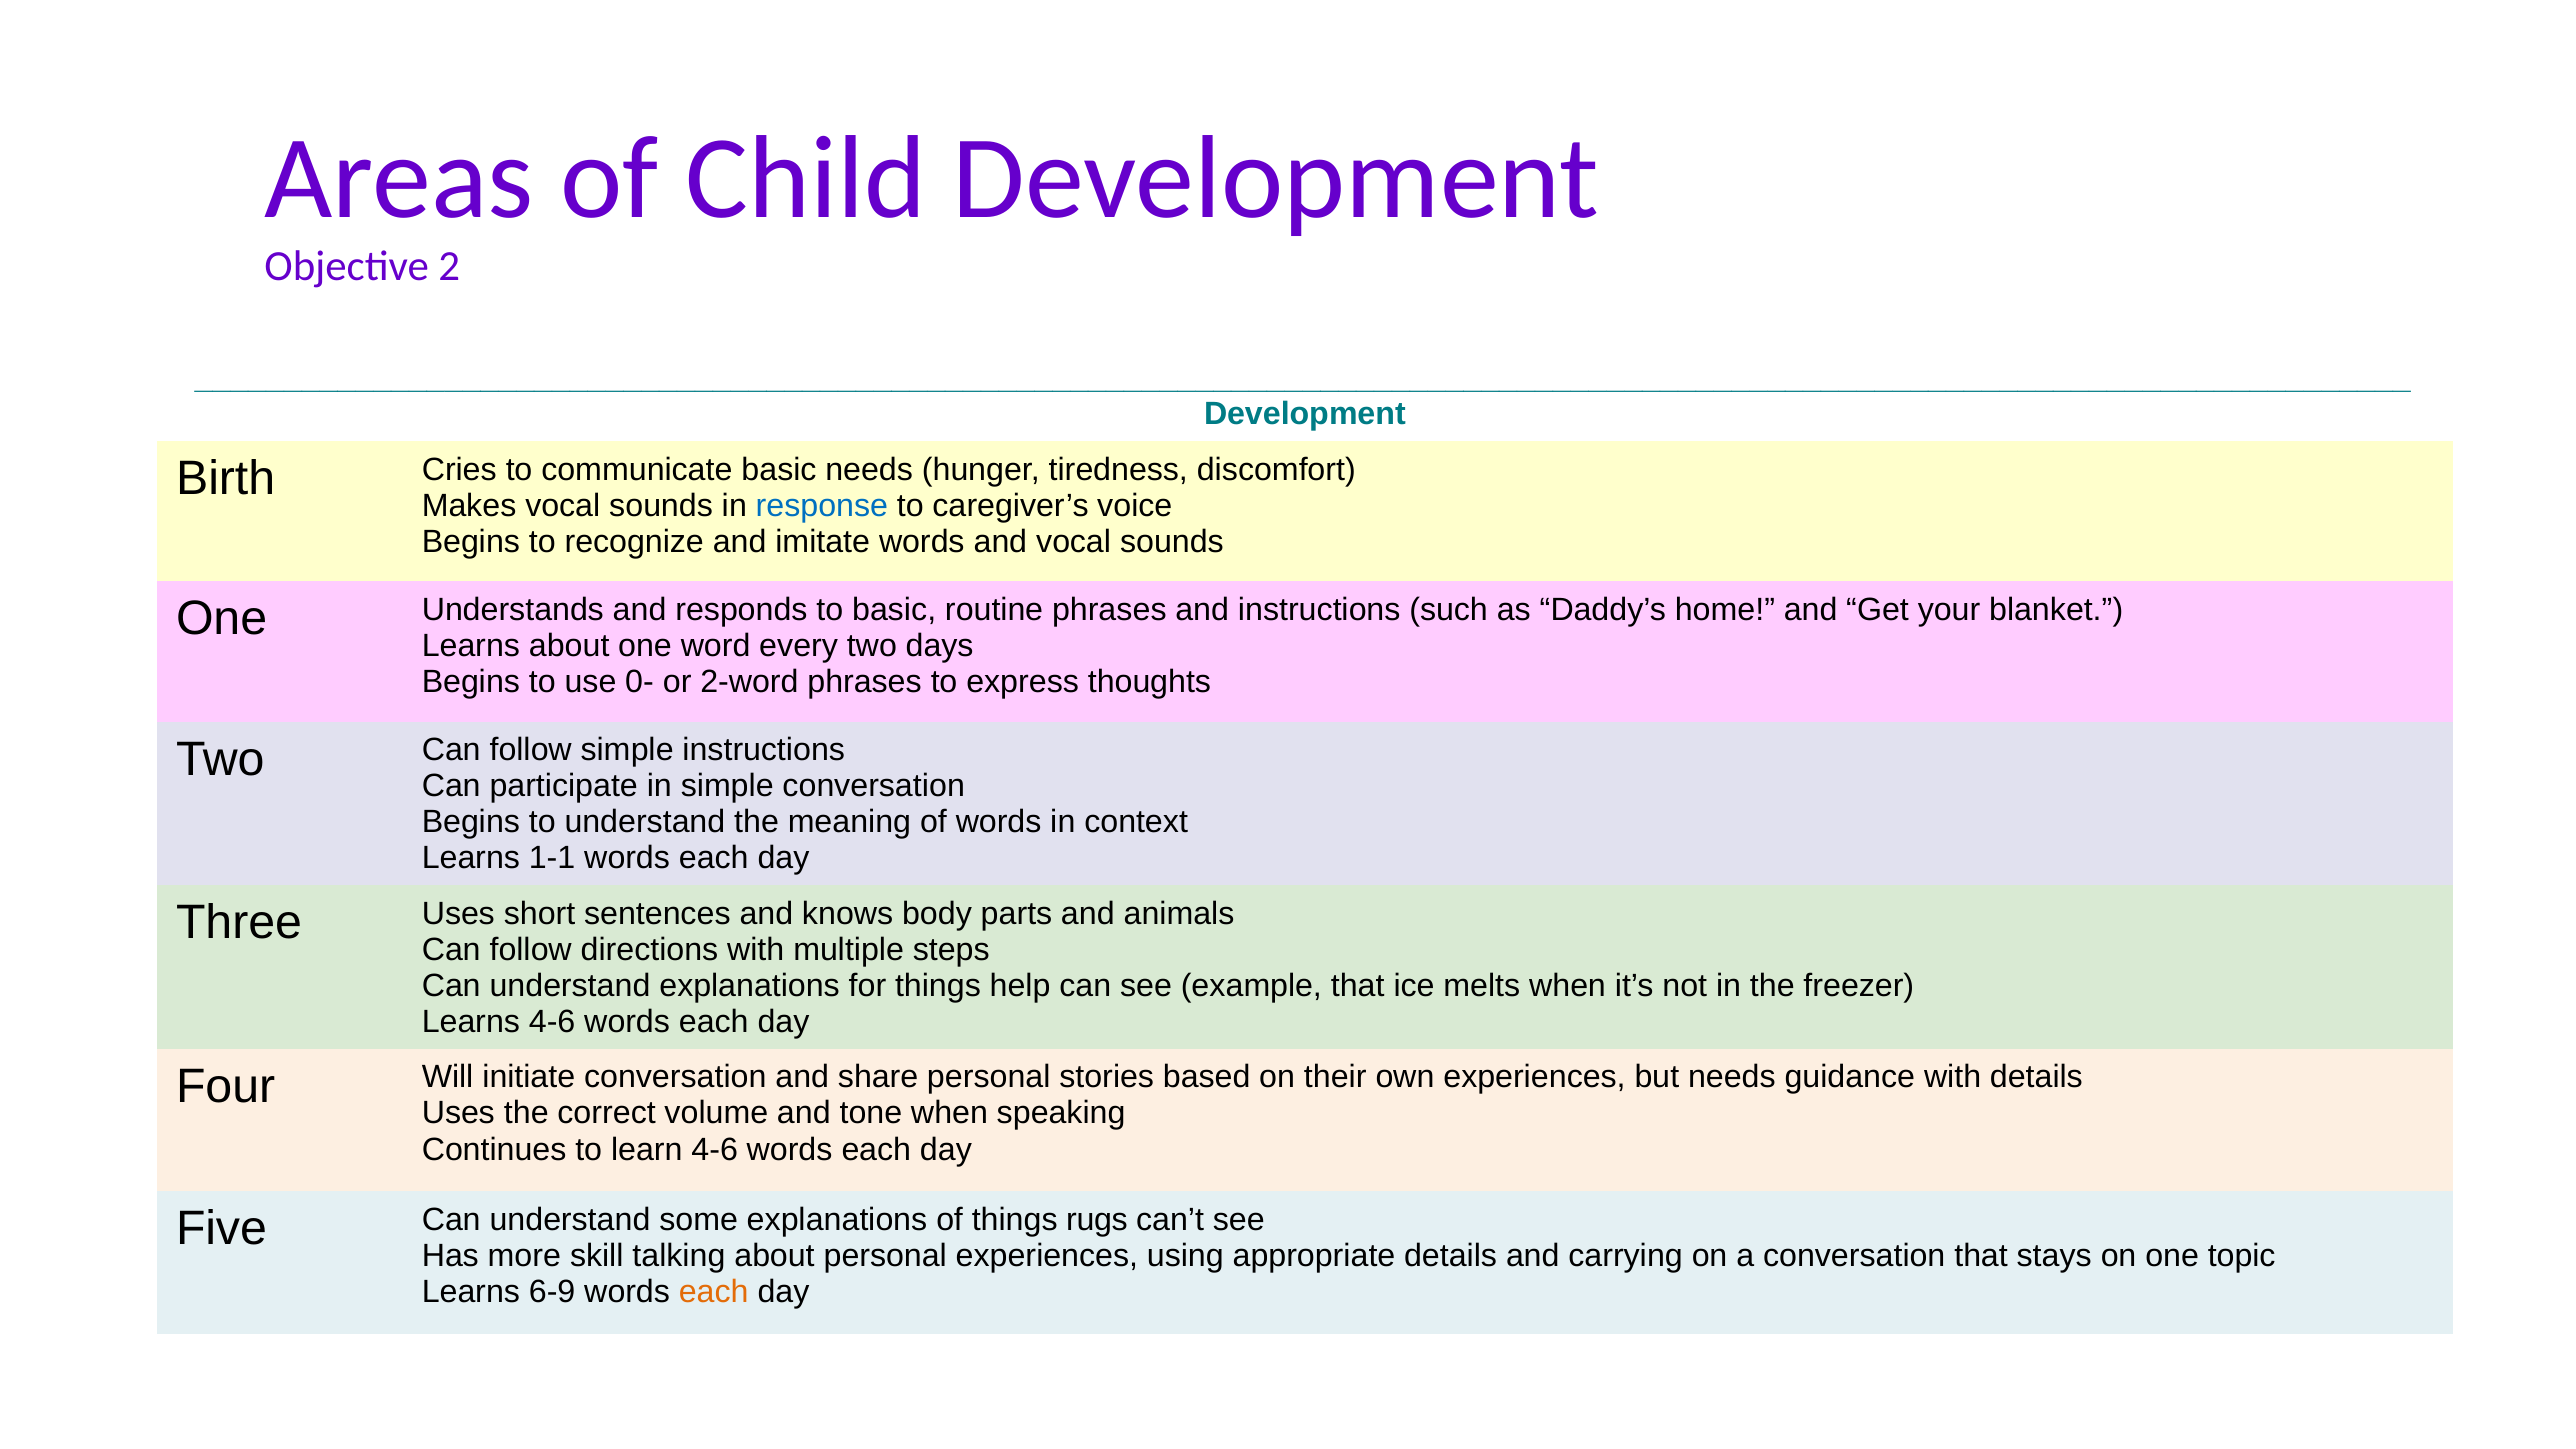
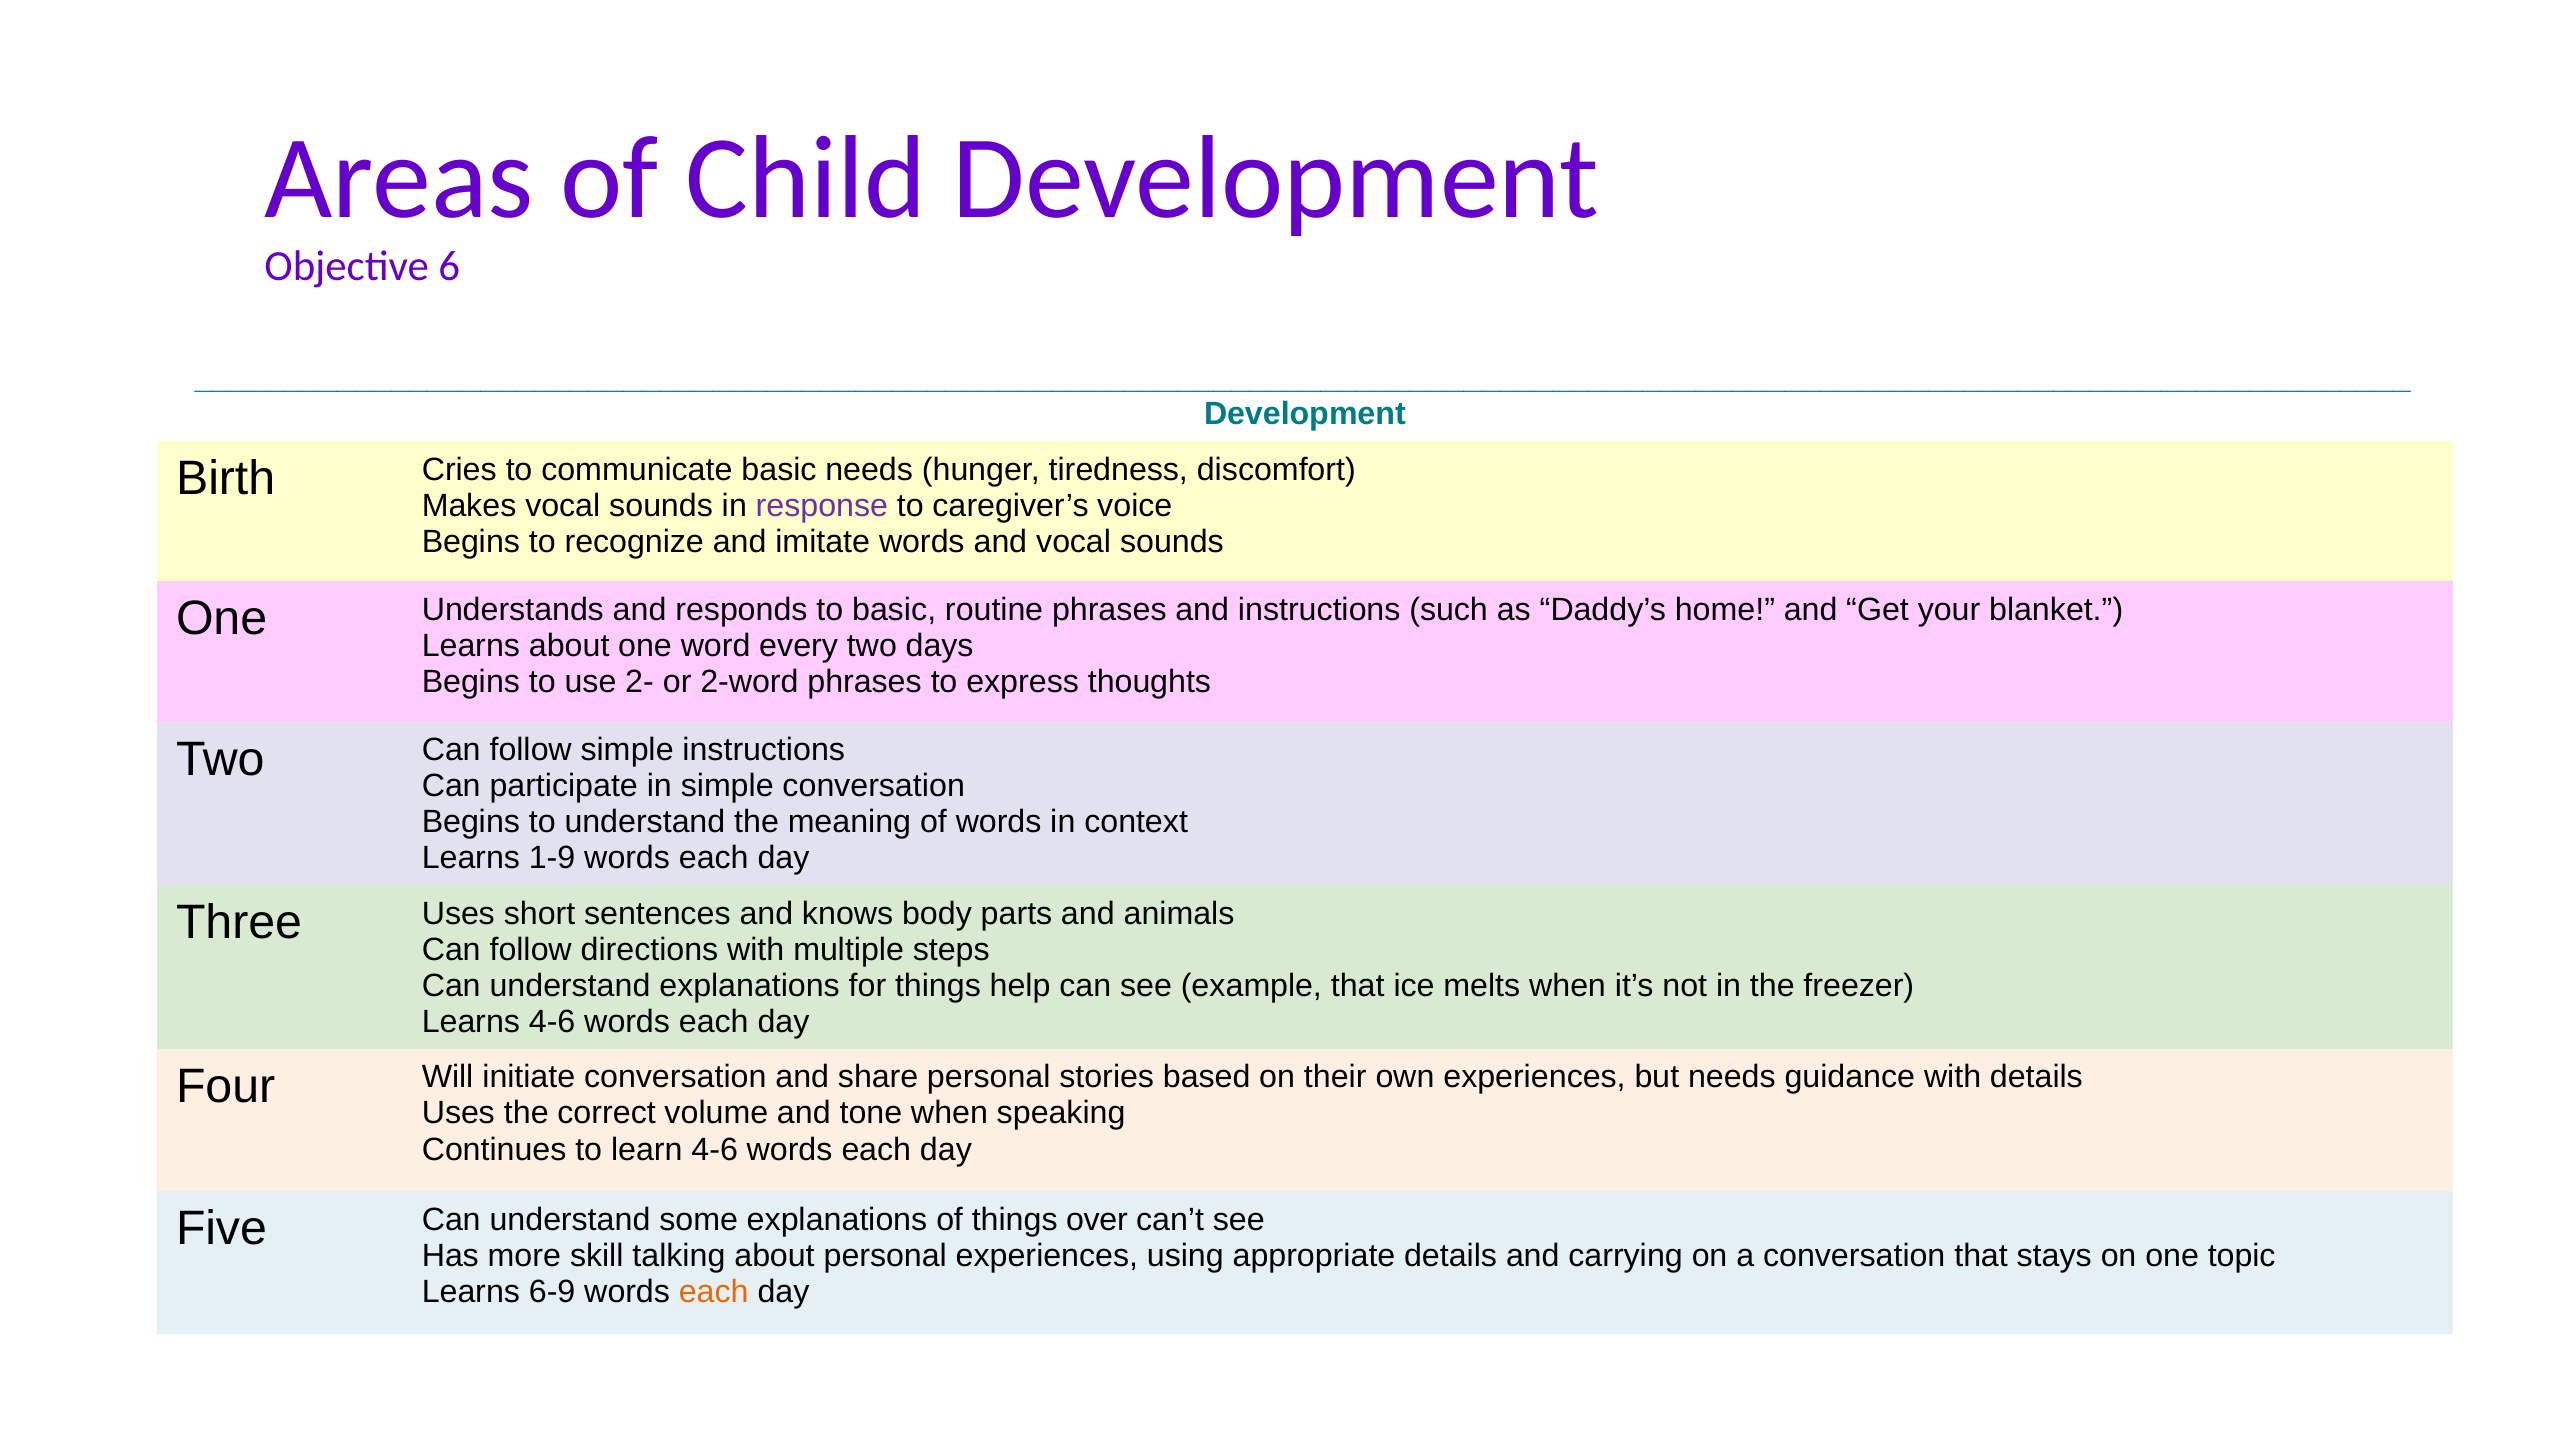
2: 2 -> 6
response colour: blue -> purple
0-: 0- -> 2-
1-1: 1-1 -> 1-9
rugs: rugs -> over
